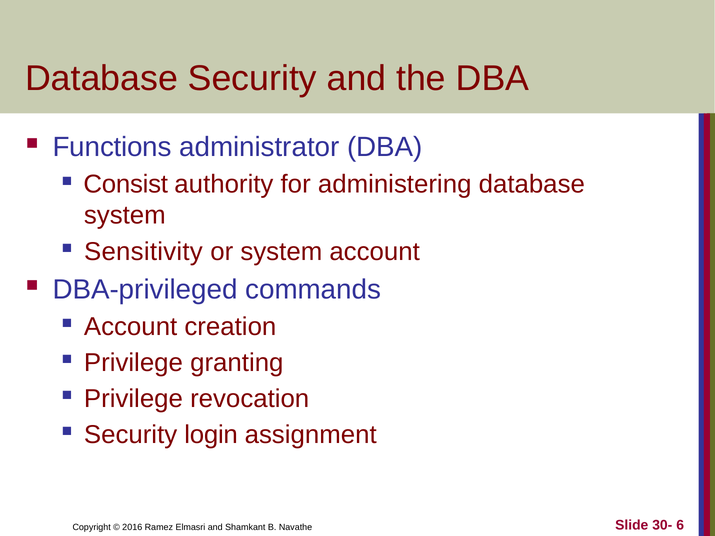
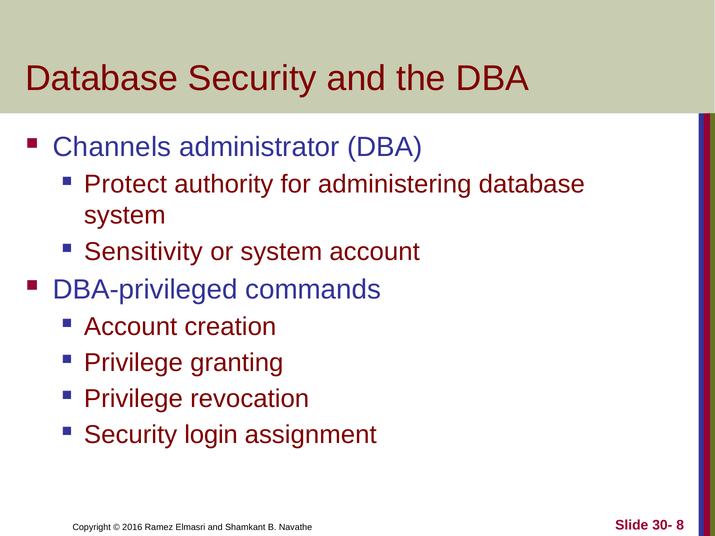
Functions: Functions -> Channels
Consist: Consist -> Protect
6: 6 -> 8
